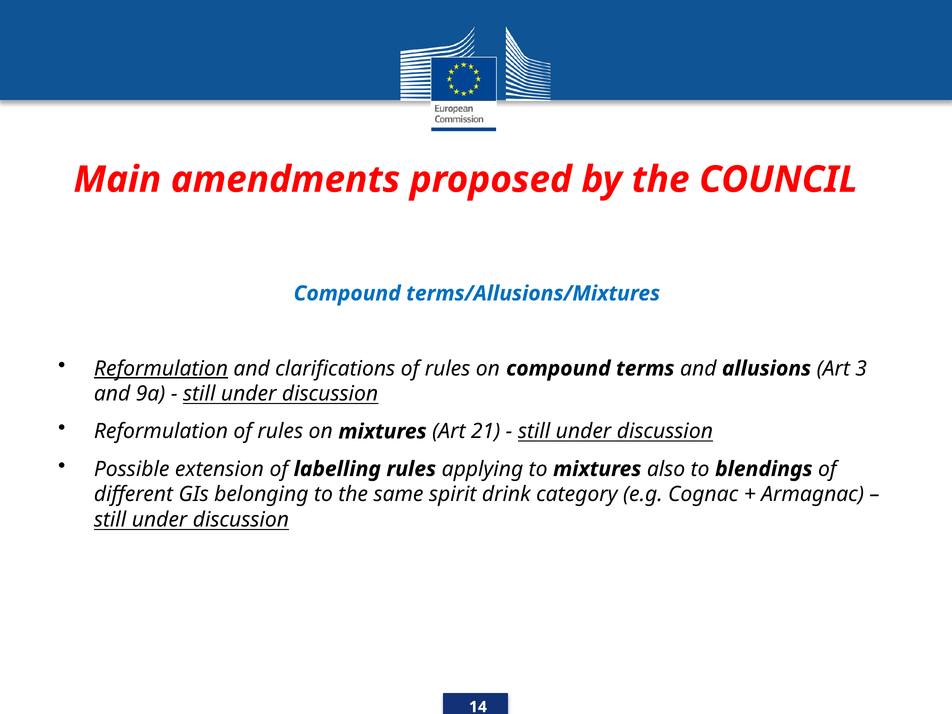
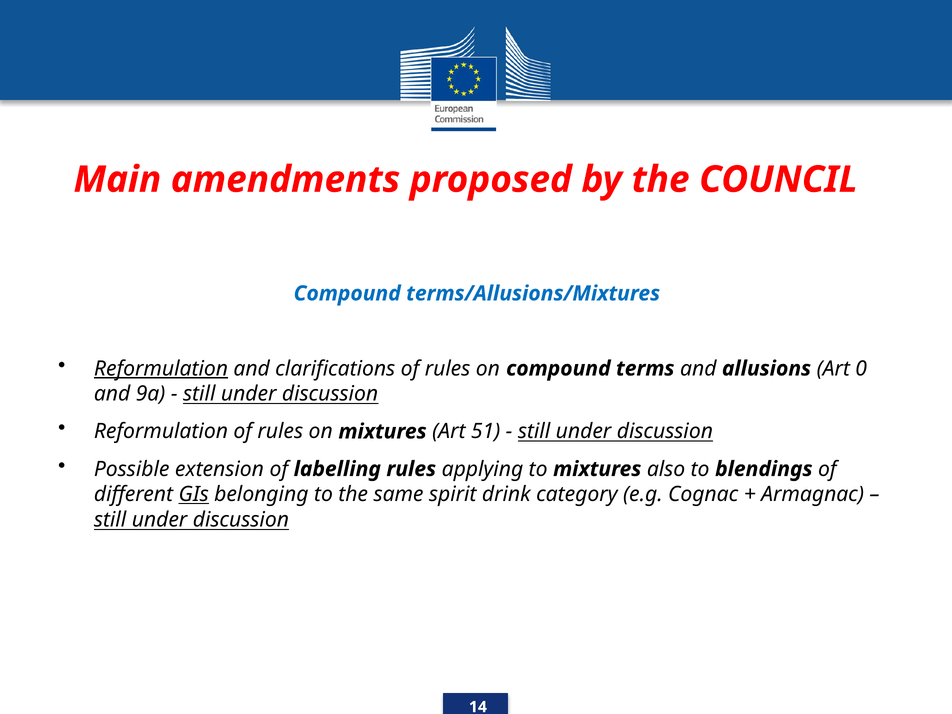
3: 3 -> 0
21: 21 -> 51
GIs underline: none -> present
